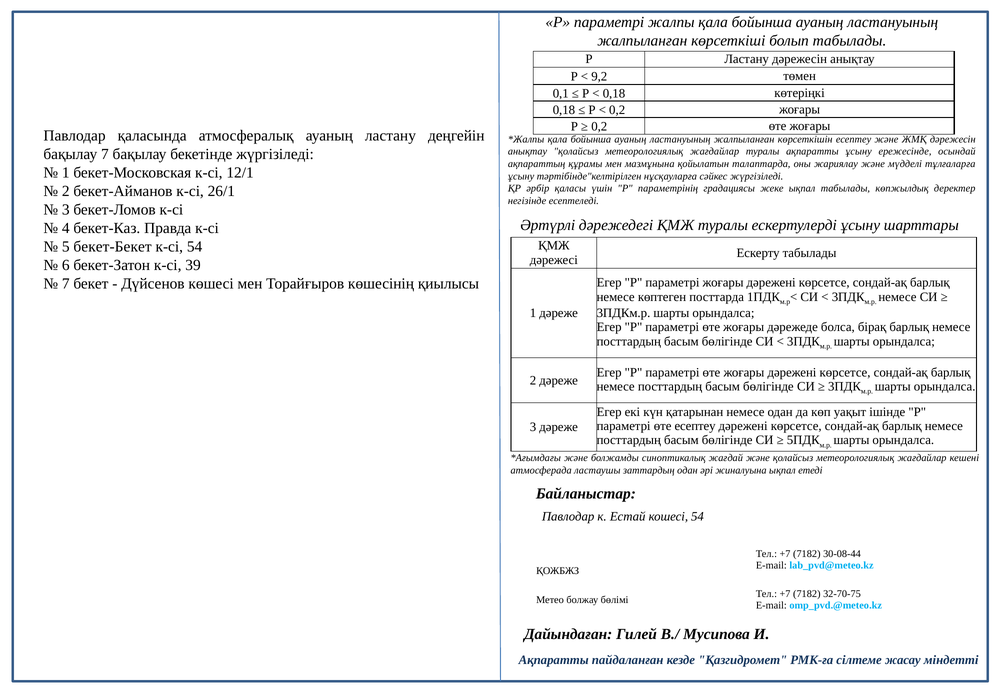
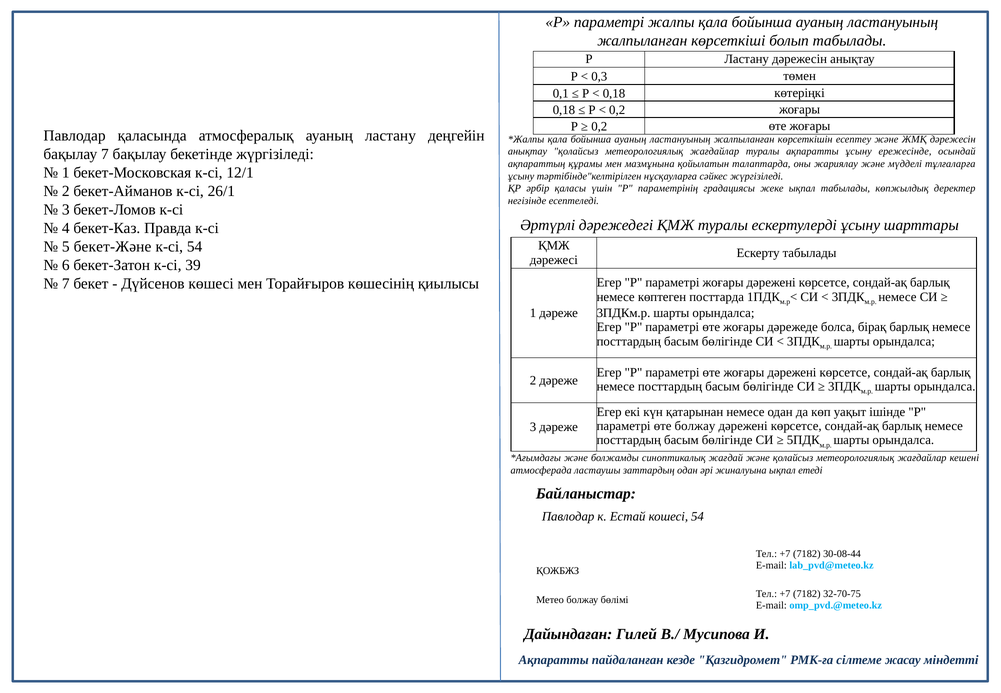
9,2: 9,2 -> 0,3
бекет-Бекет: бекет-Бекет -> бекет-Және
өте есептеу: есептеу -> болжау
